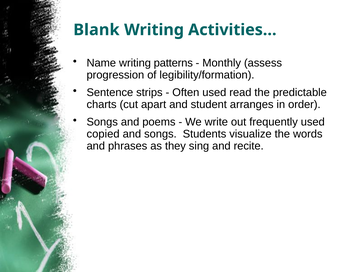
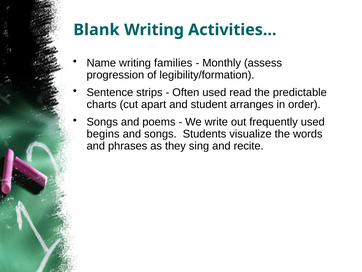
patterns: patterns -> families
copied: copied -> begins
